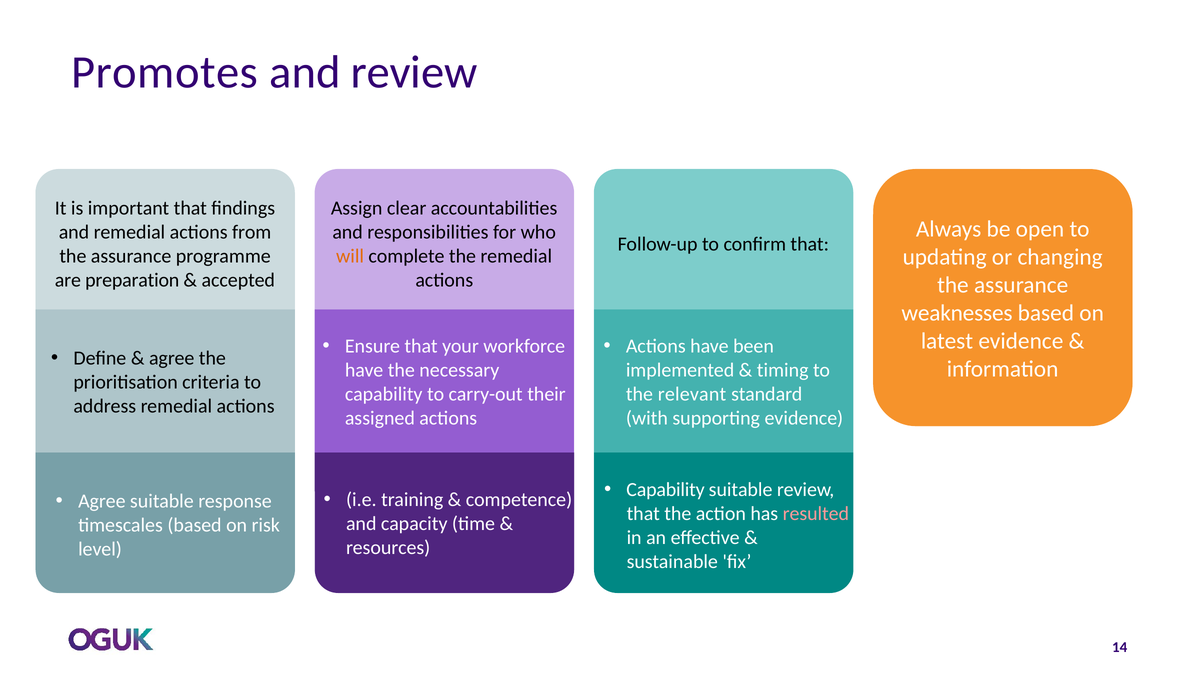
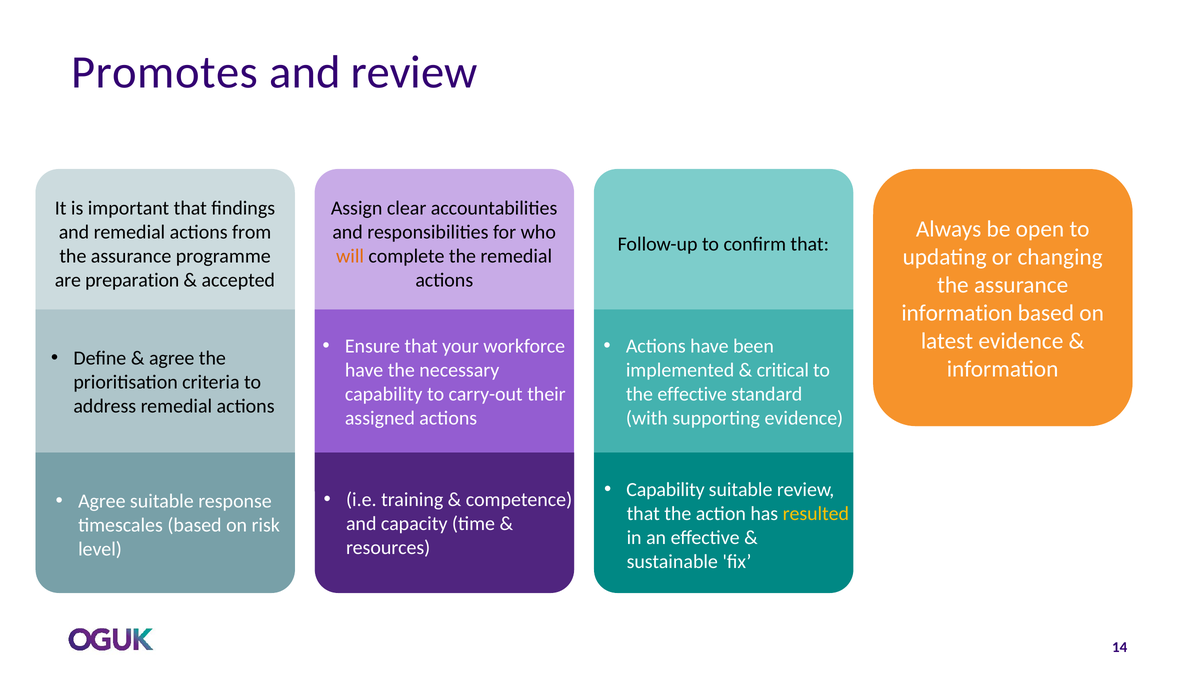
weaknesses at (957, 313): weaknesses -> information
timing: timing -> critical
the relevant: relevant -> effective
resulted colour: pink -> yellow
